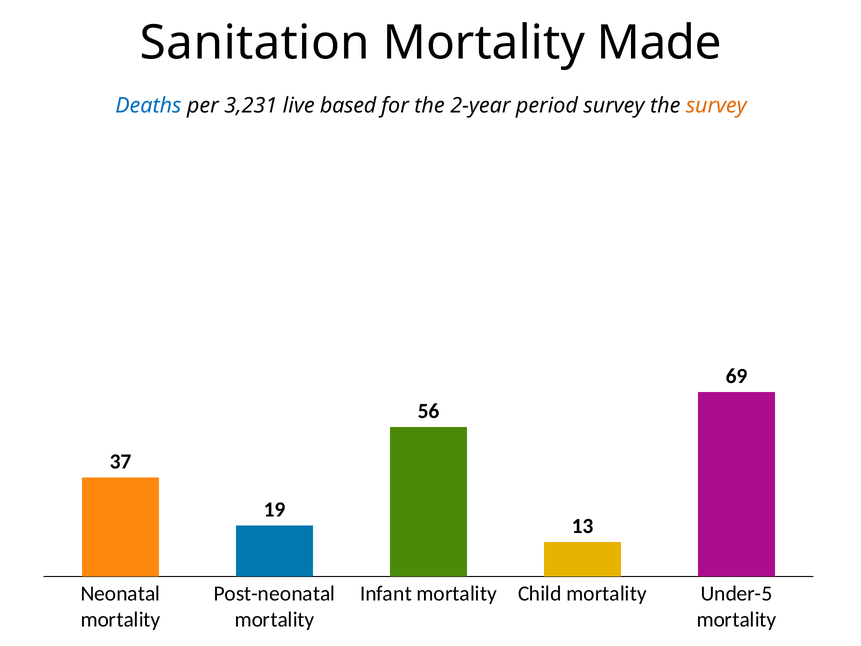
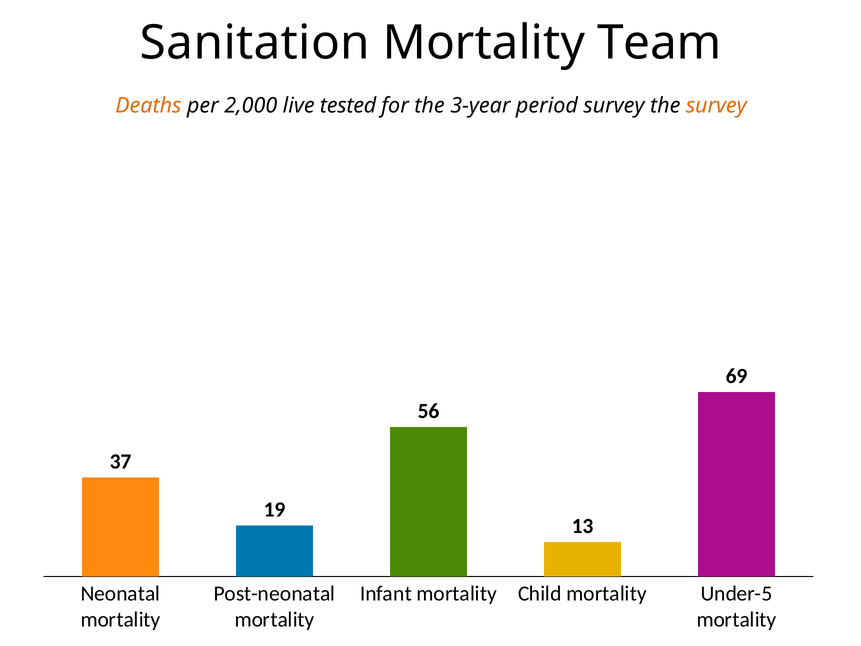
Made: Made -> Team
Deaths colour: blue -> orange
3,231: 3,231 -> 2,000
based: based -> tested
2-year: 2-year -> 3-year
